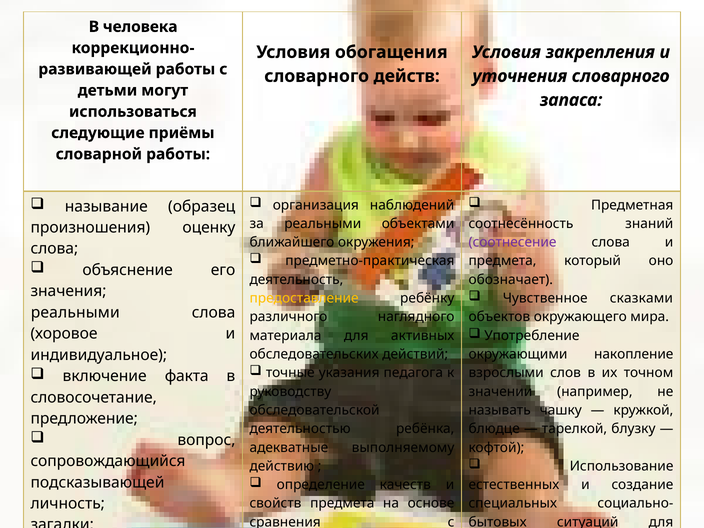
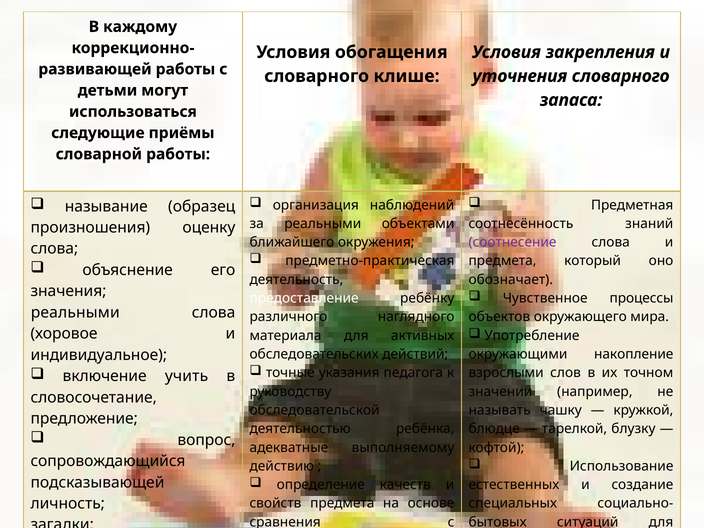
человека: человека -> каждому
действ: действ -> клише
Чувственное сказками: сказками -> процессы
предоставление colour: yellow -> white
факта: факта -> учить
